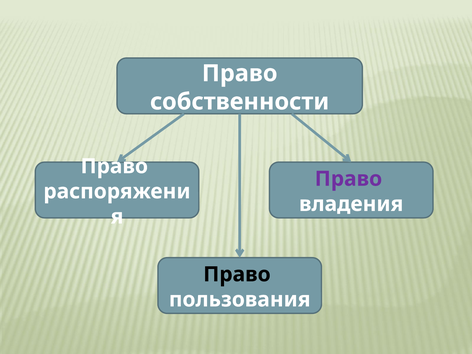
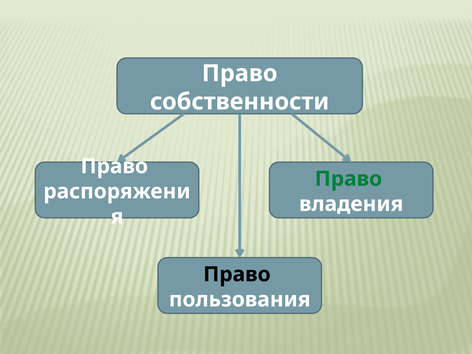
Право at (348, 179) colour: purple -> green
